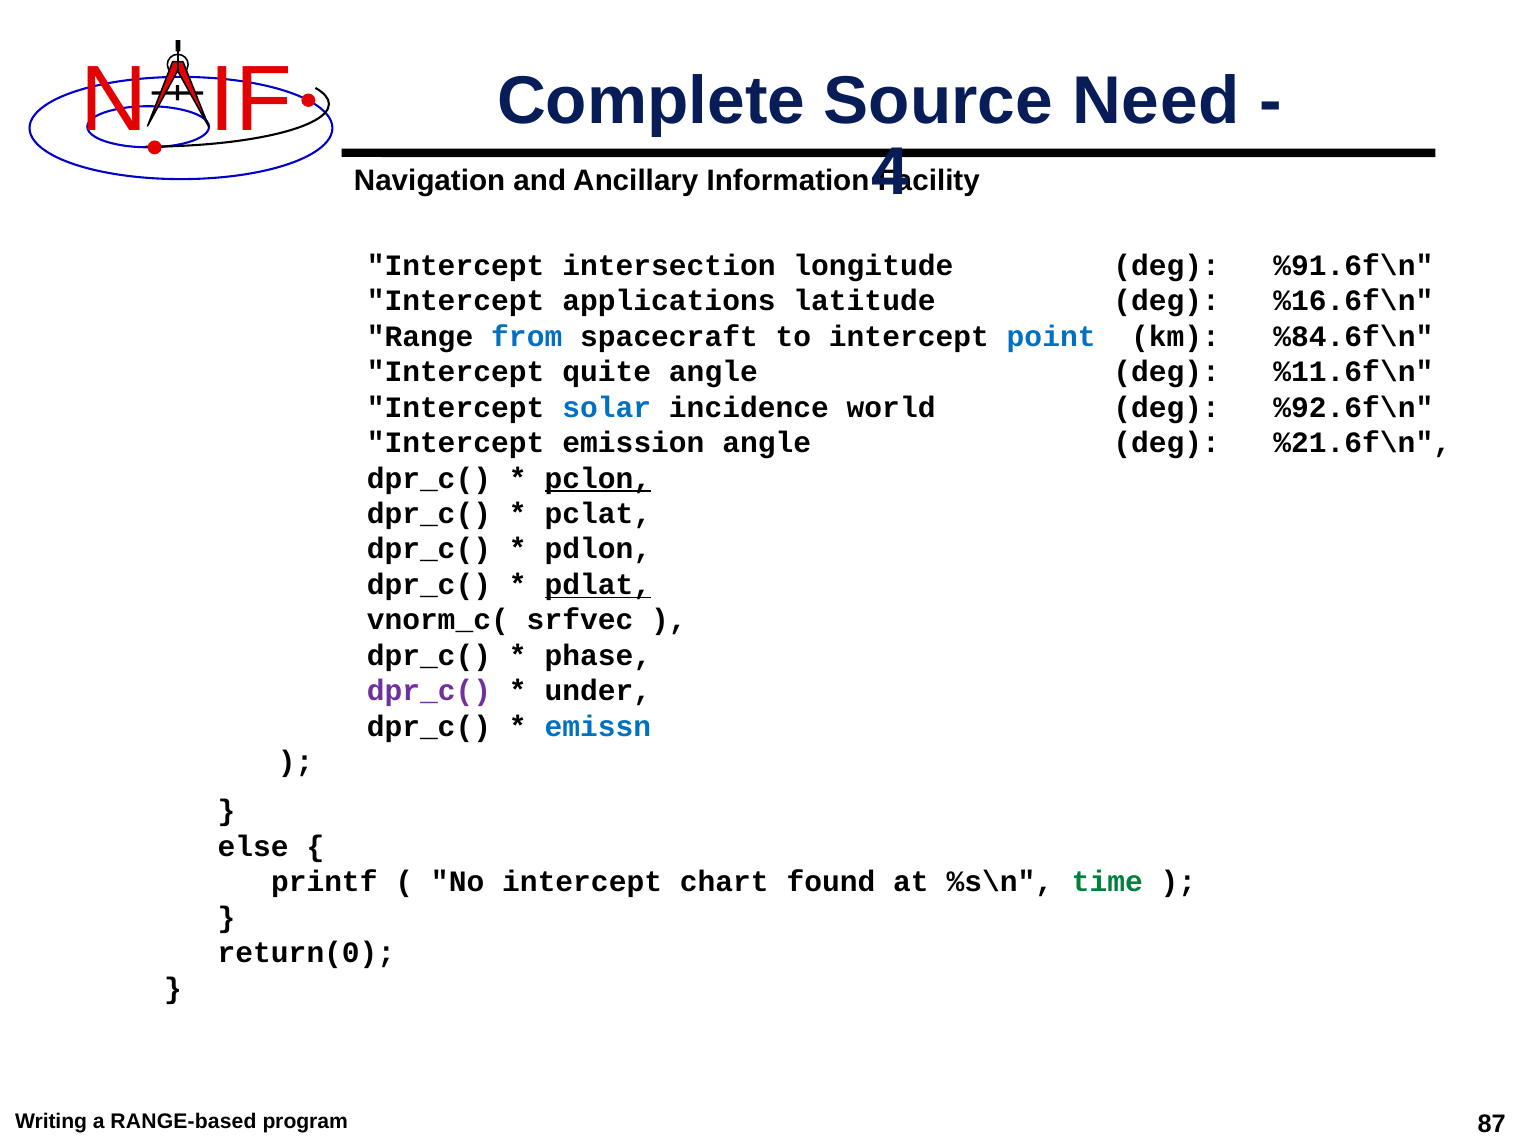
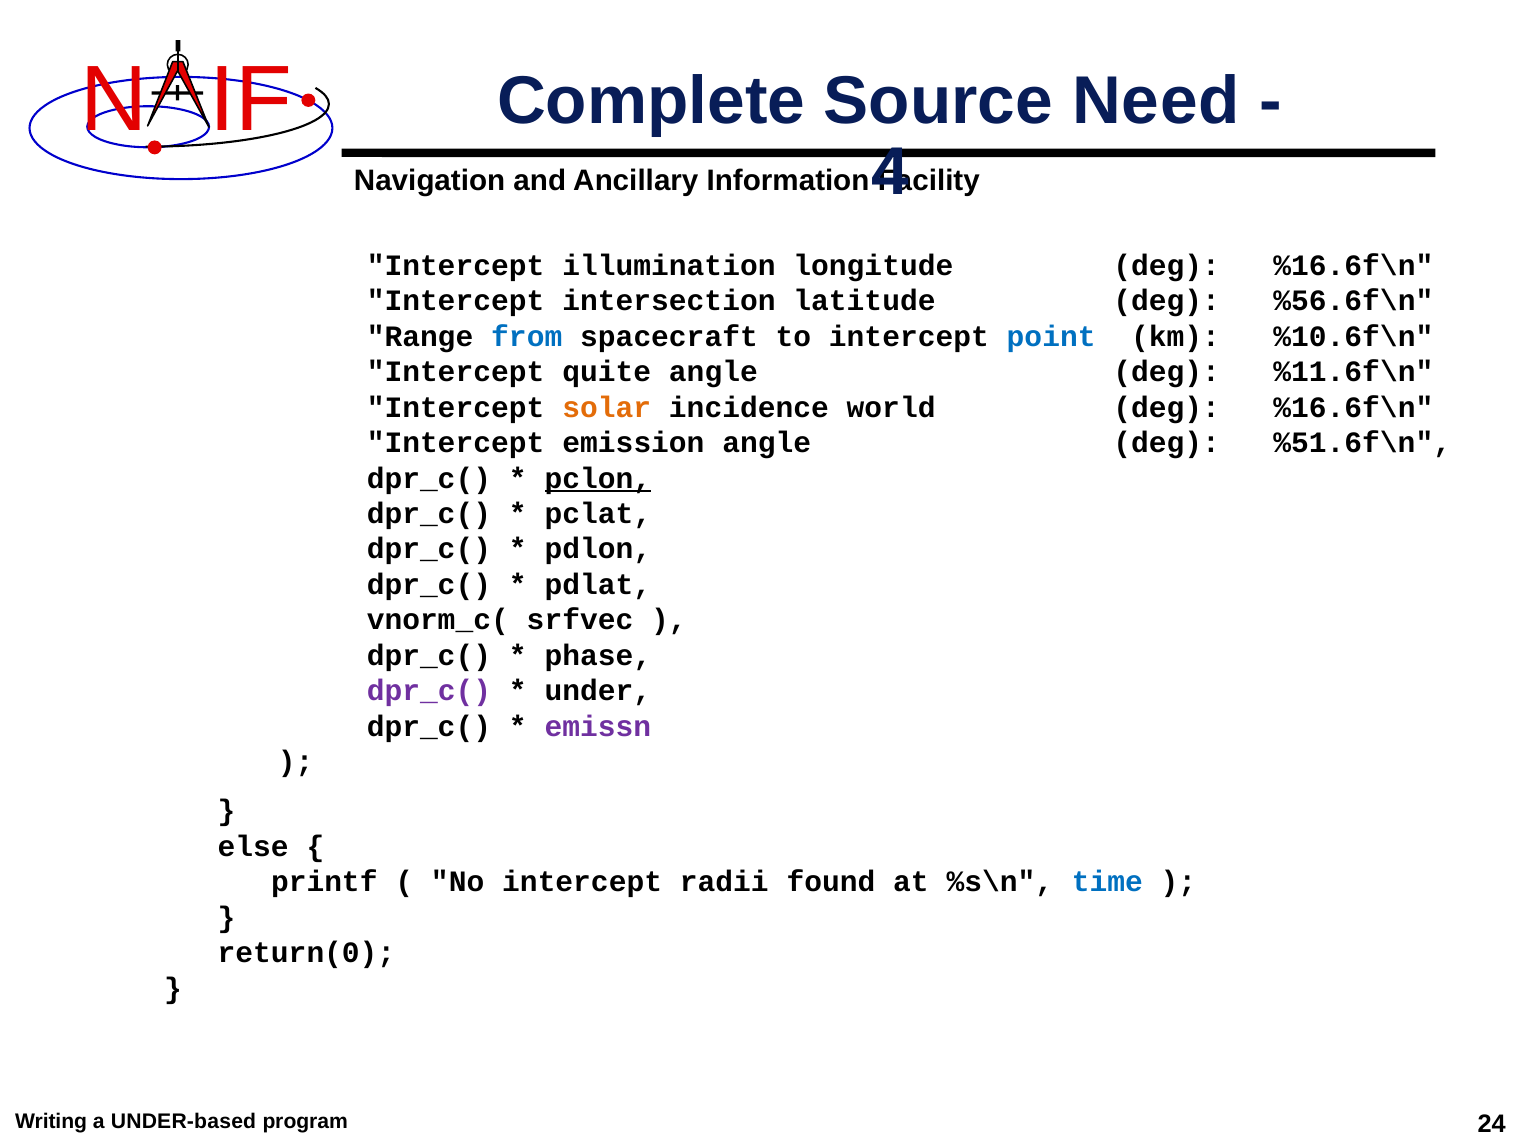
intersection: intersection -> illumination
longitude deg %91.6f\n: %91.6f\n -> %16.6f\n
applications: applications -> intersection
%16.6f\n: %16.6f\n -> %56.6f\n
%84.6f\n: %84.6f\n -> %10.6f\n
solar colour: blue -> orange
%92.6f\n at (1353, 408): %92.6f\n -> %16.6f\n
%21.6f\n: %21.6f\n -> %51.6f\n
pdlat underline: present -> none
emissn colour: blue -> purple
chart: chart -> radii
time colour: green -> blue
RANGE-based: RANGE-based -> UNDER-based
87: 87 -> 24
